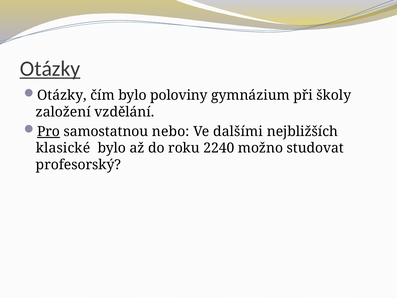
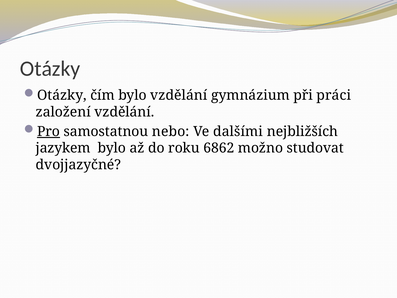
Otázky at (50, 69) underline: present -> none
bylo poloviny: poloviny -> vzdělání
školy: školy -> práci
klasické: klasické -> jazykem
2240: 2240 -> 6862
profesorský: profesorský -> dvojjazyčné
